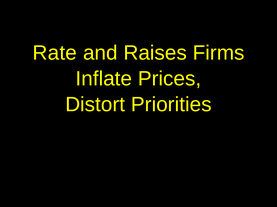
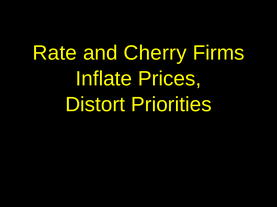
Raises: Raises -> Cherry
